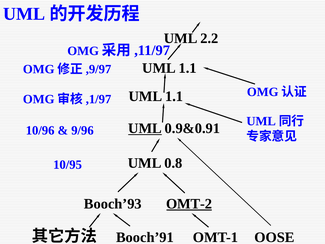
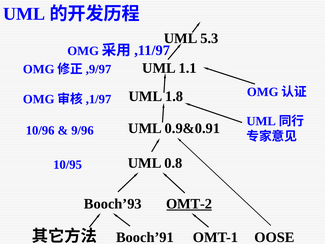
2.2: 2.2 -> 5.3
1.1 at (174, 96): 1.1 -> 1.8
UML at (145, 128) underline: present -> none
